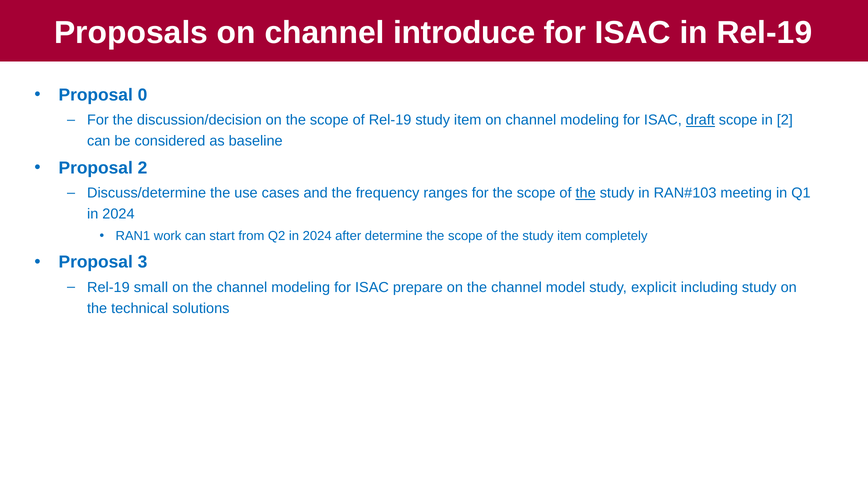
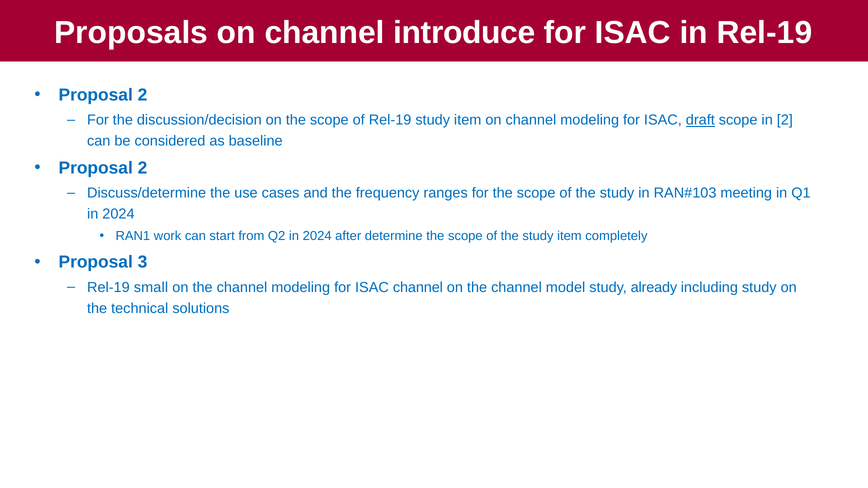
0 at (142, 95): 0 -> 2
the at (586, 193) underline: present -> none
ISAC prepare: prepare -> channel
explicit: explicit -> already
